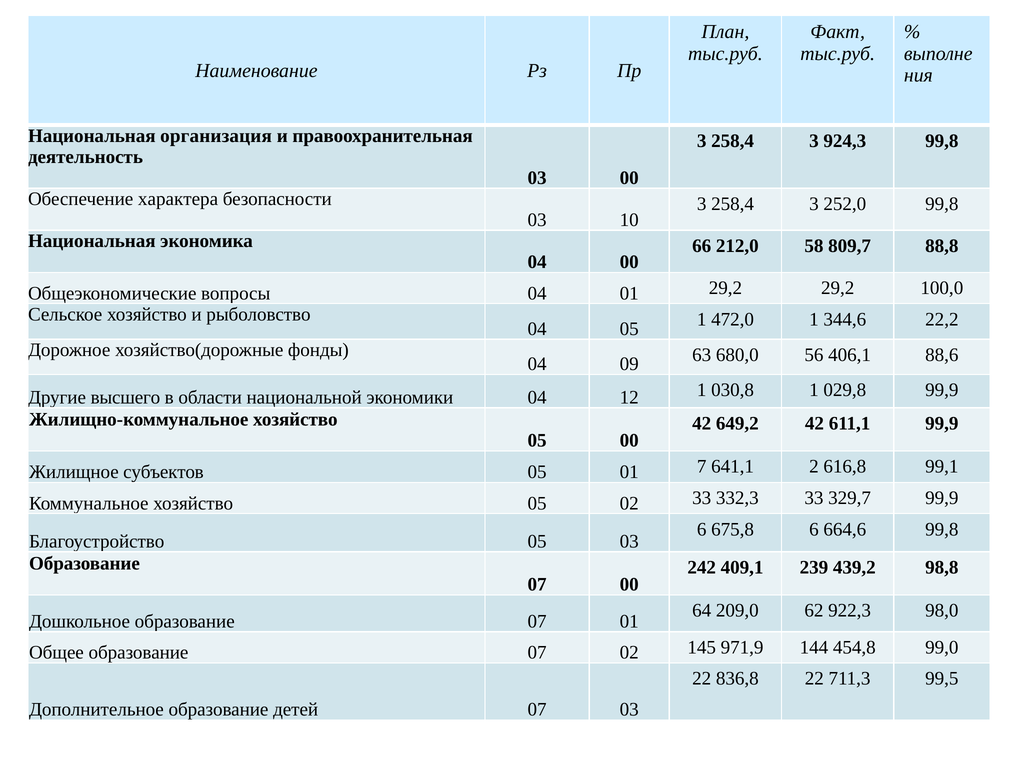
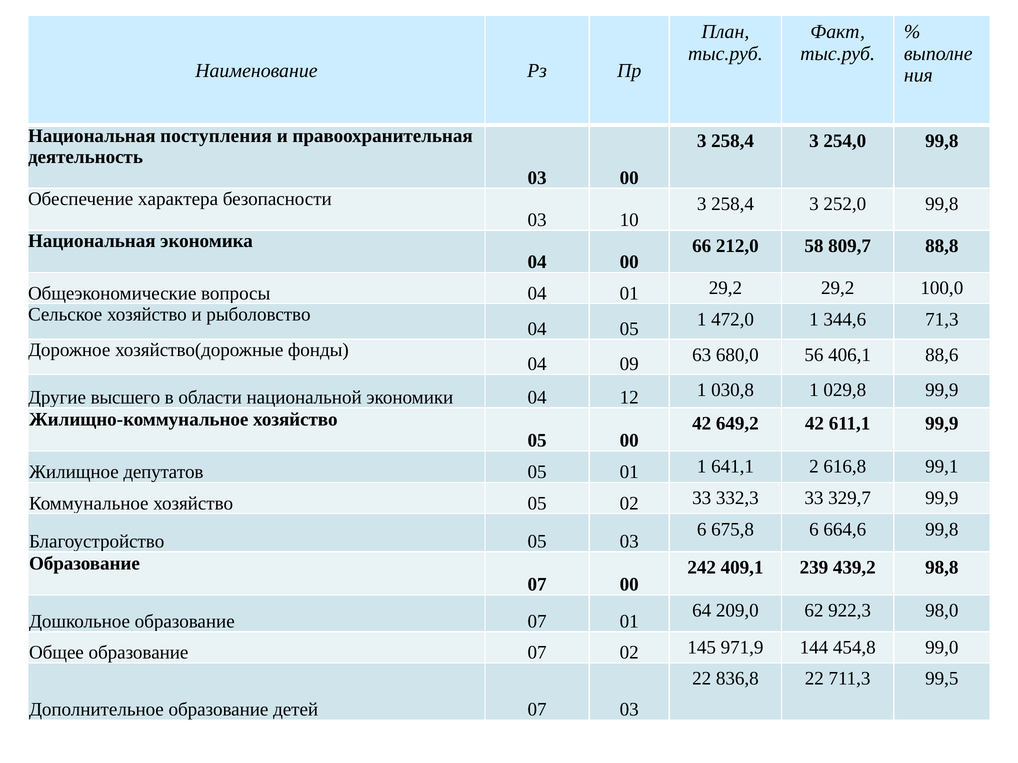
организация: организация -> поступления
924,3: 924,3 -> 254,0
22,2: 22,2 -> 71,3
субъектов: субъектов -> депутатов
01 7: 7 -> 1
